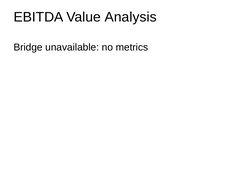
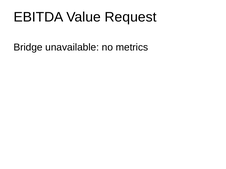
Analysis: Analysis -> Request
